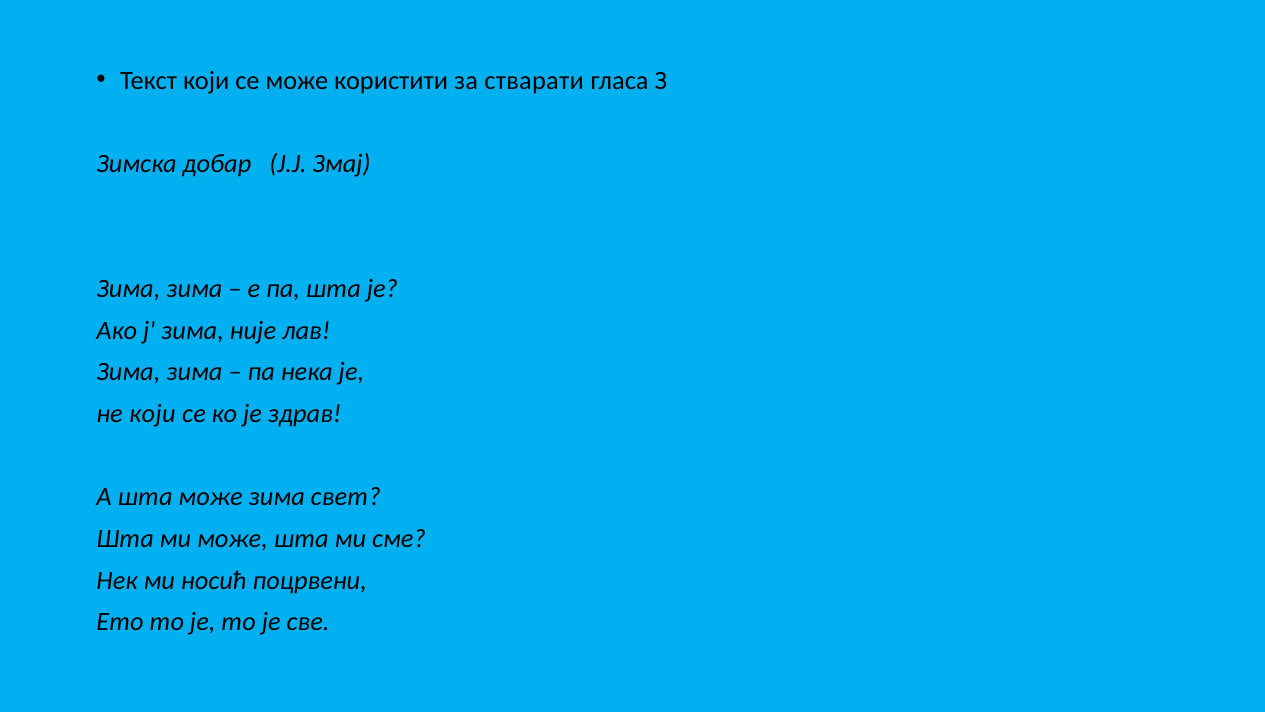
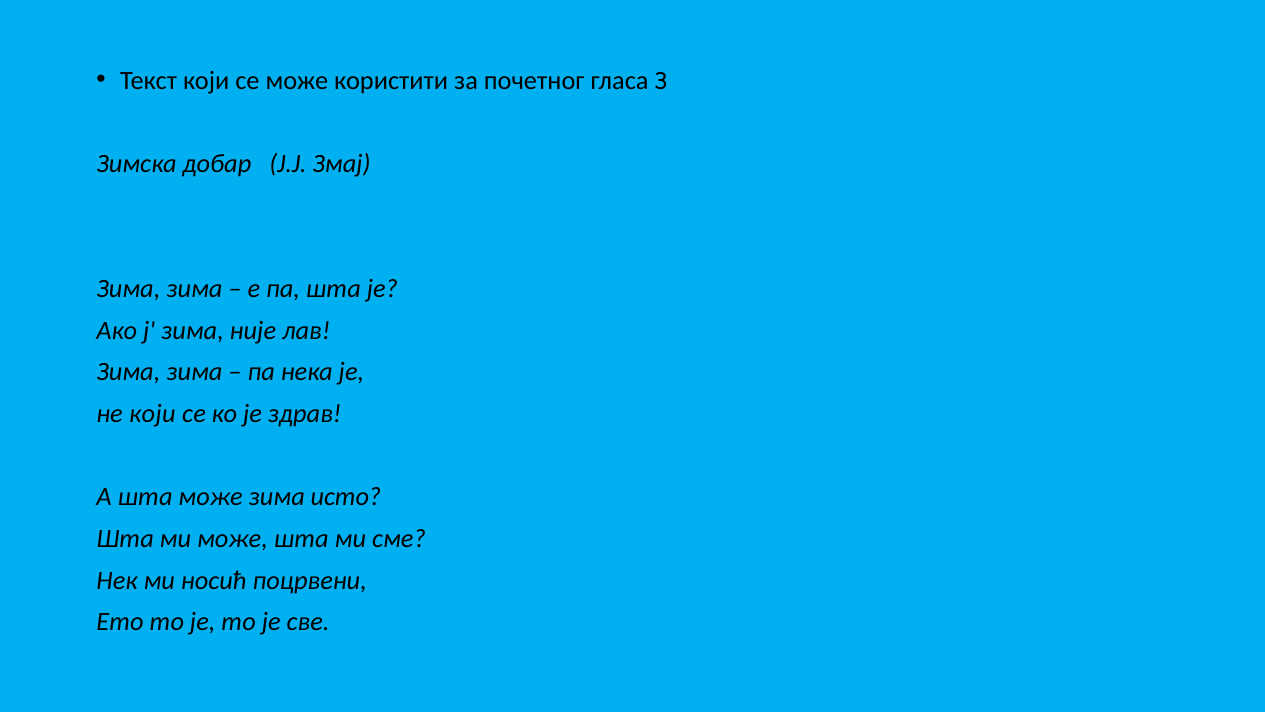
стварати: стварати -> почетног
свет: свет -> исто
